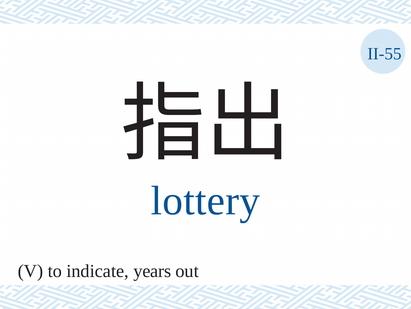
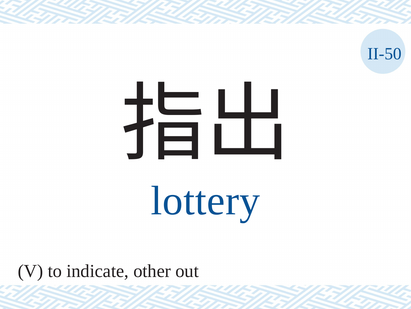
II-55: II-55 -> II-50
years: years -> other
